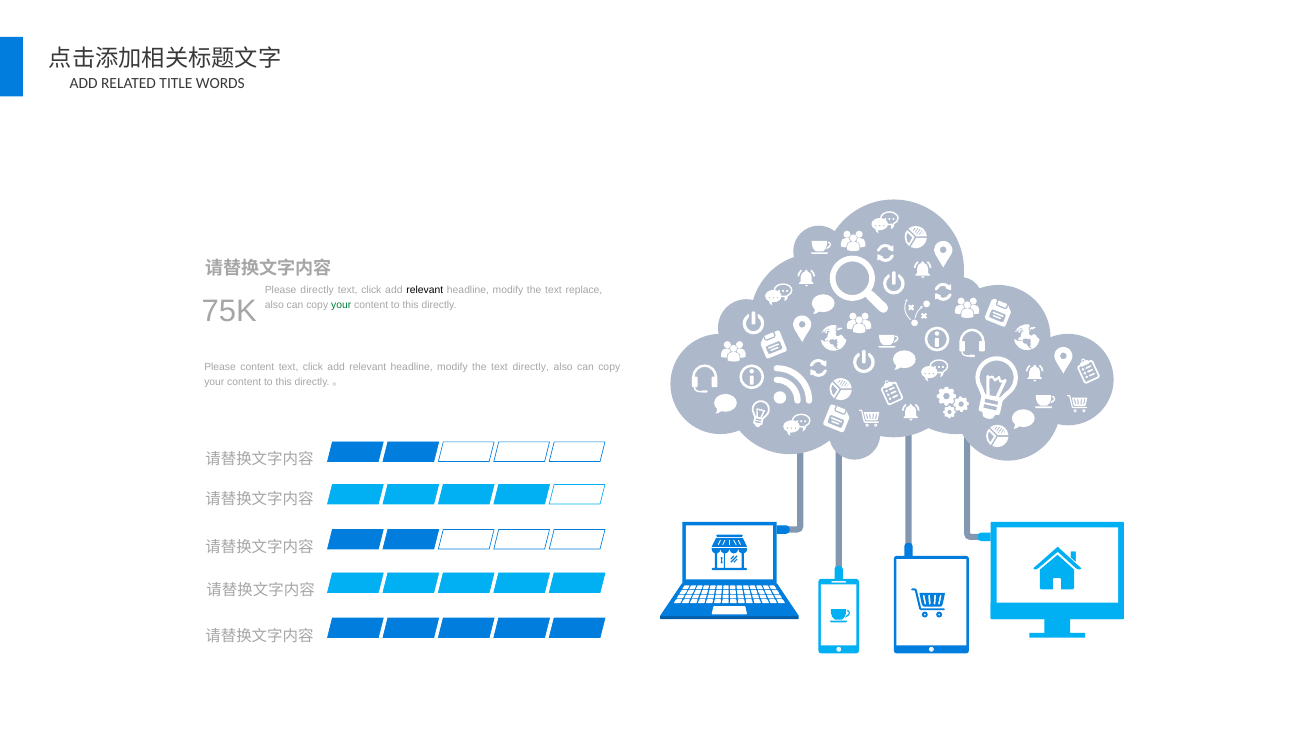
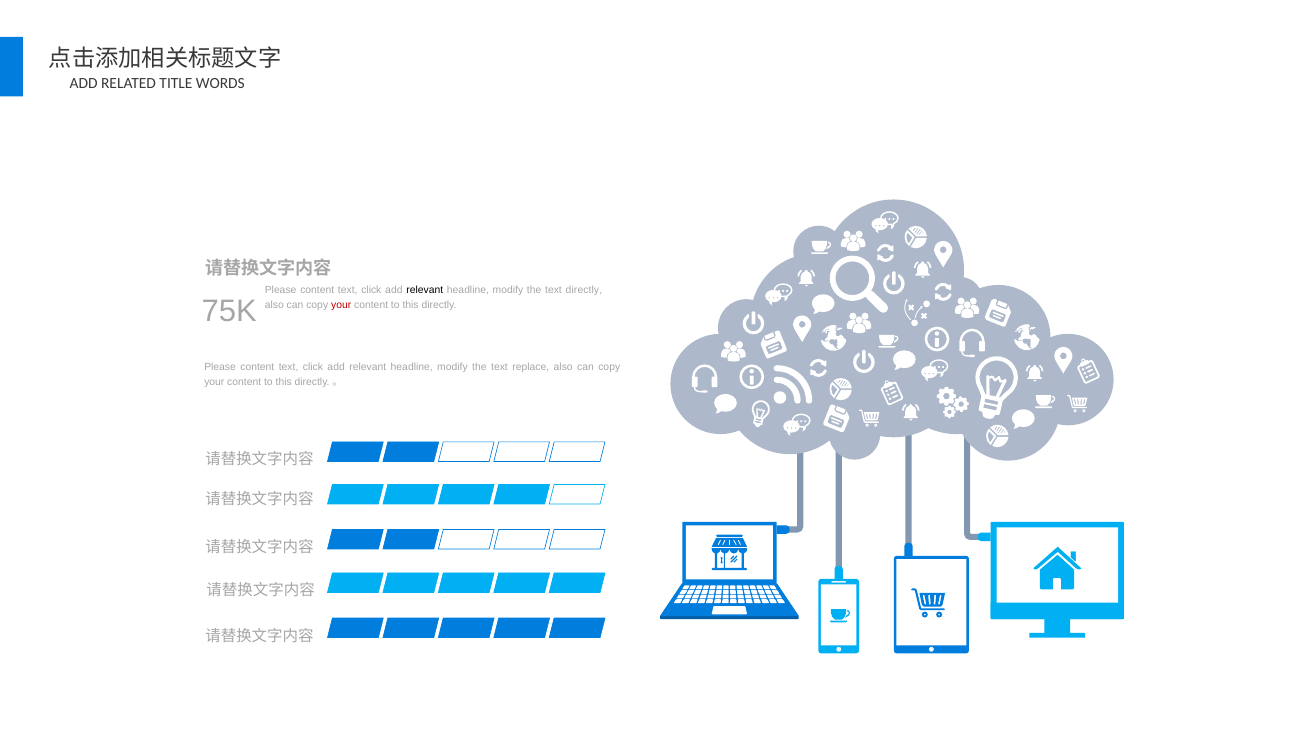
directly at (317, 290): directly -> content
text replace: replace -> directly
your at (341, 305) colour: green -> red
text directly: directly -> replace
